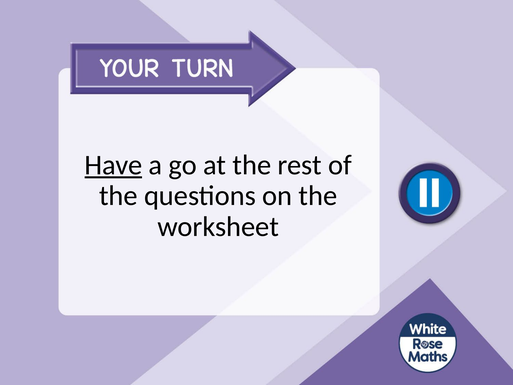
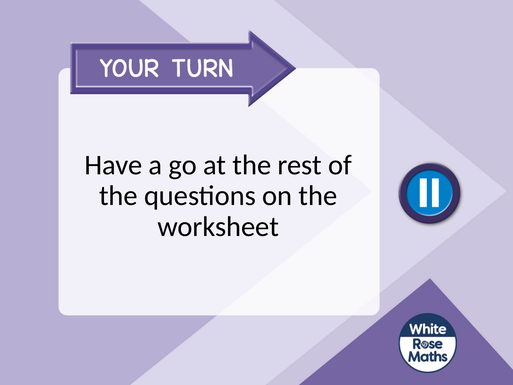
Have underline: present -> none
